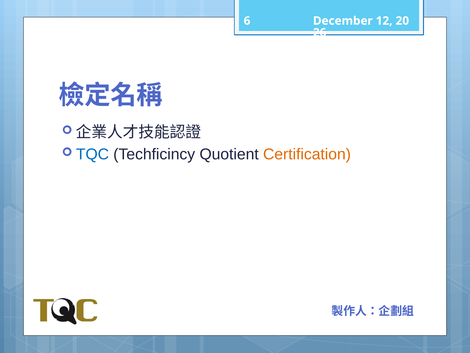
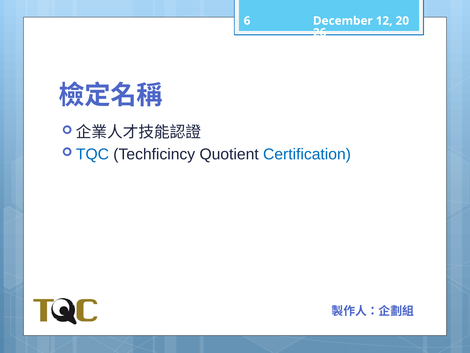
Certification colour: orange -> blue
